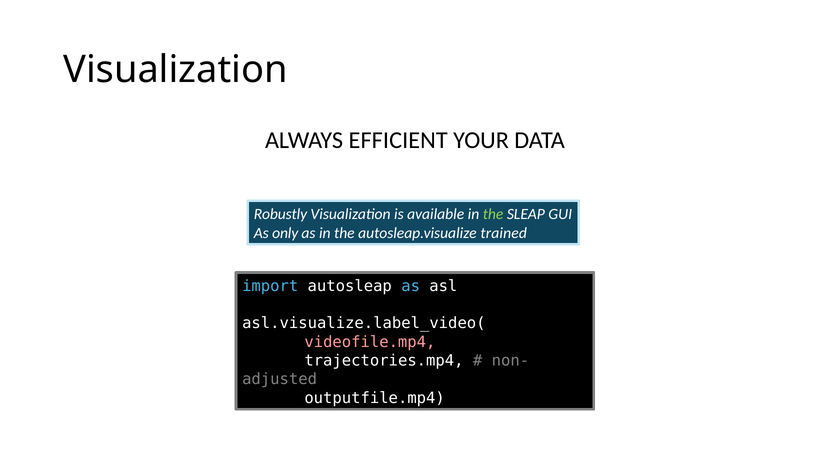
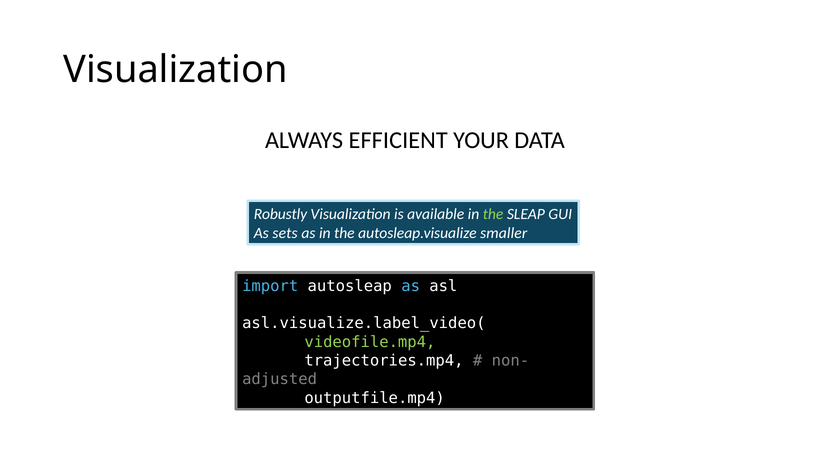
only: only -> sets
trained: trained -> smaller
videofile.mp4 colour: pink -> light green
